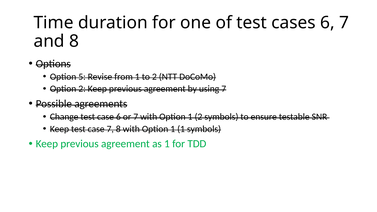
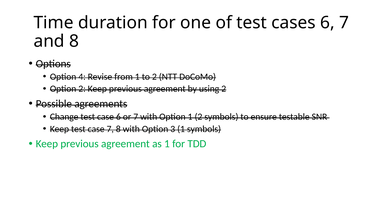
5: 5 -> 4
using 7: 7 -> 2
8 with Option 1: 1 -> 3
